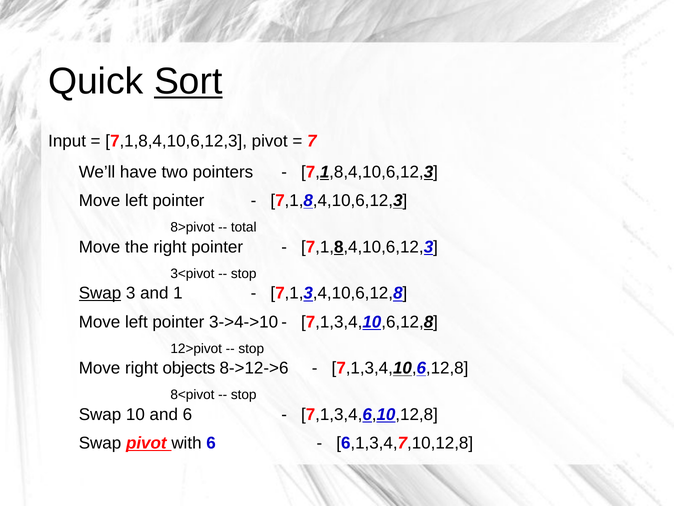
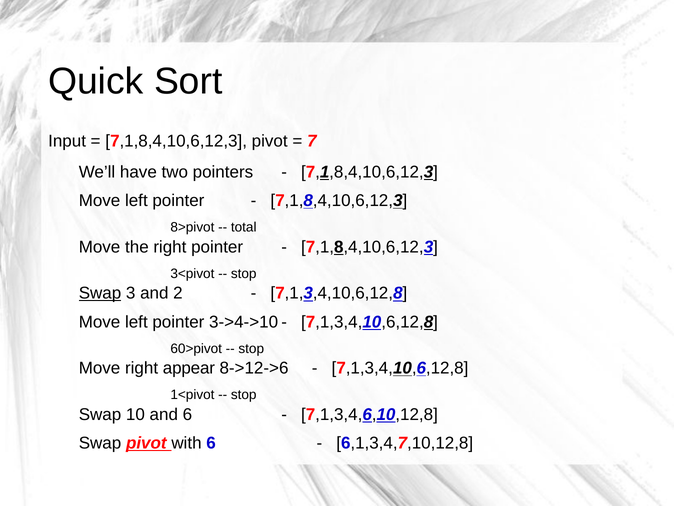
Sort underline: present -> none
1: 1 -> 2
12>pivot: 12>pivot -> 60>pivot
objects: objects -> appear
8<pivot: 8<pivot -> 1<pivot
